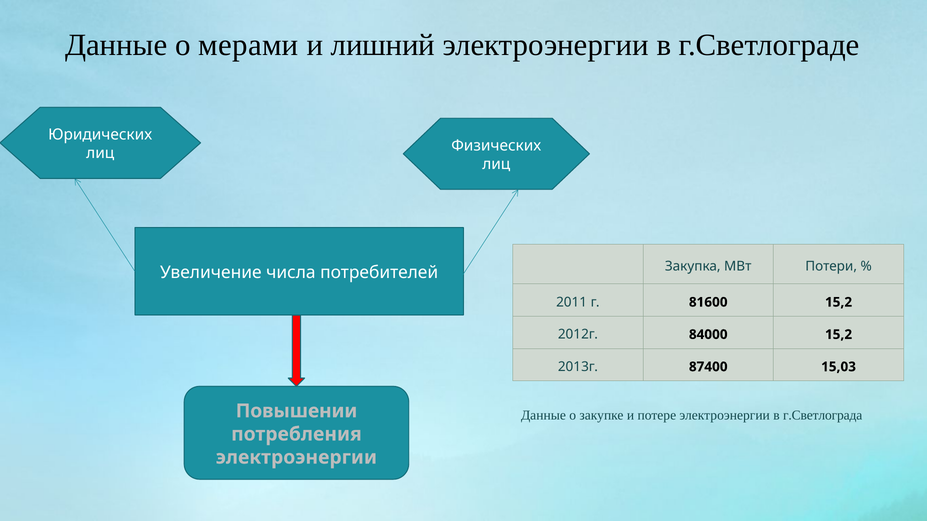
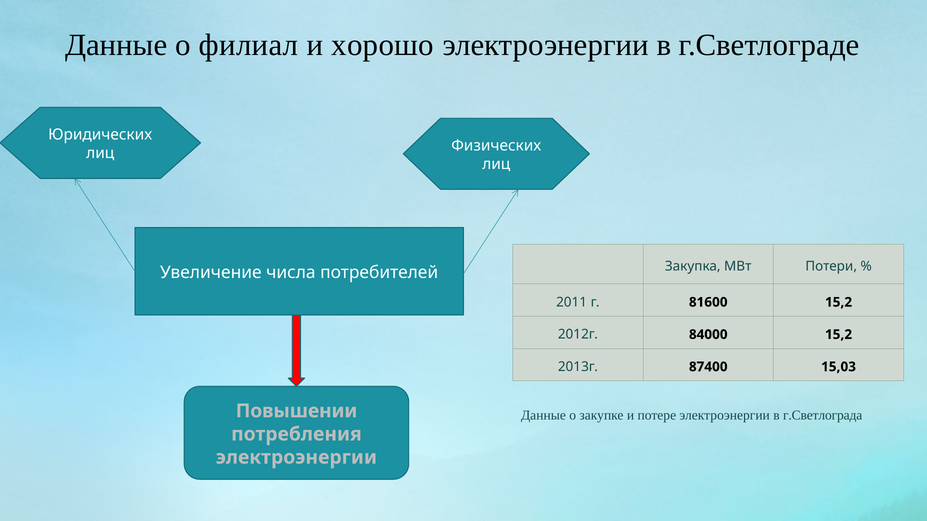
мерами: мерами -> филиал
лишний: лишний -> хорошо
